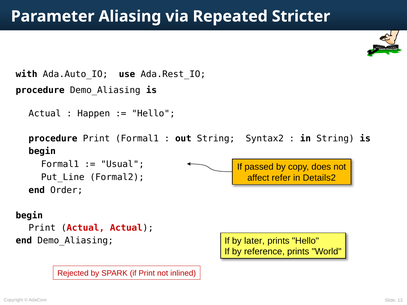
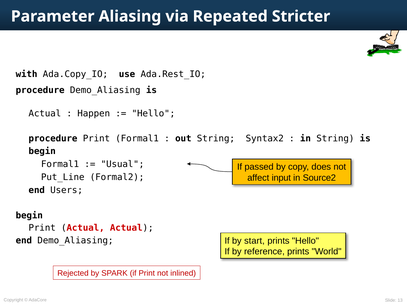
Ada.Auto_IO: Ada.Auto_IO -> Ada.Copy_IO
refer: refer -> input
Details2: Details2 -> Source2
Order: Order -> Users
later: later -> start
